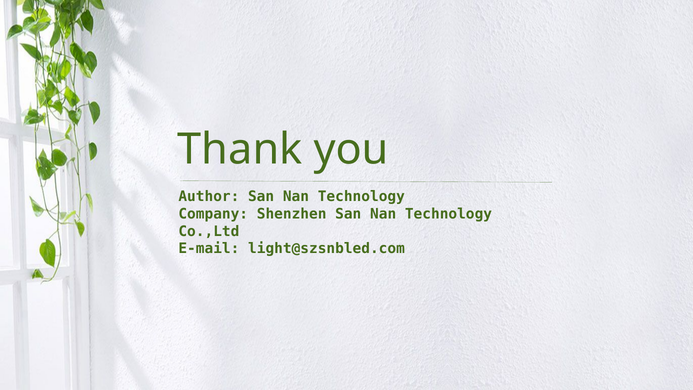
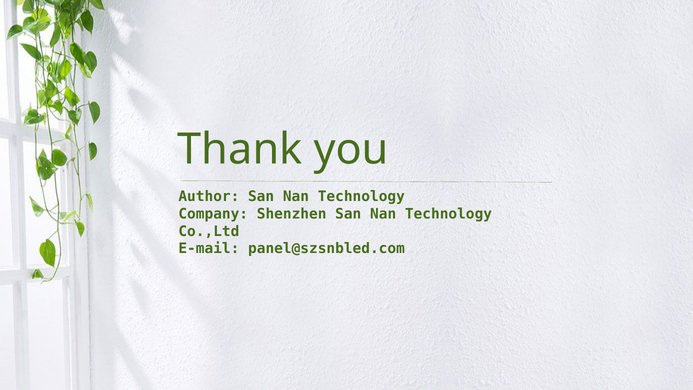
light@szsnbled.com: light@szsnbled.com -> panel@szsnbled.com
